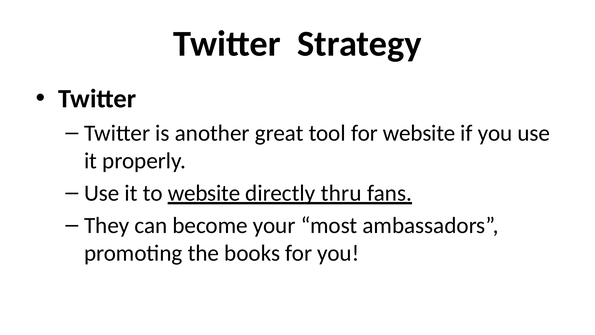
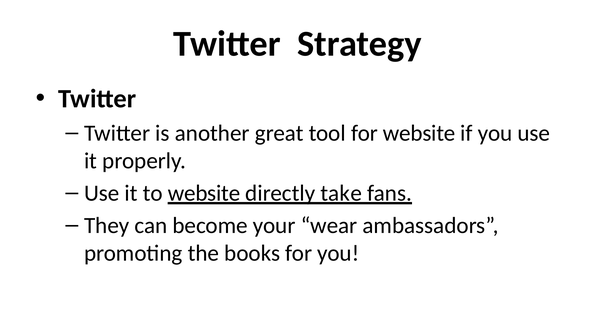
thru: thru -> take
most: most -> wear
